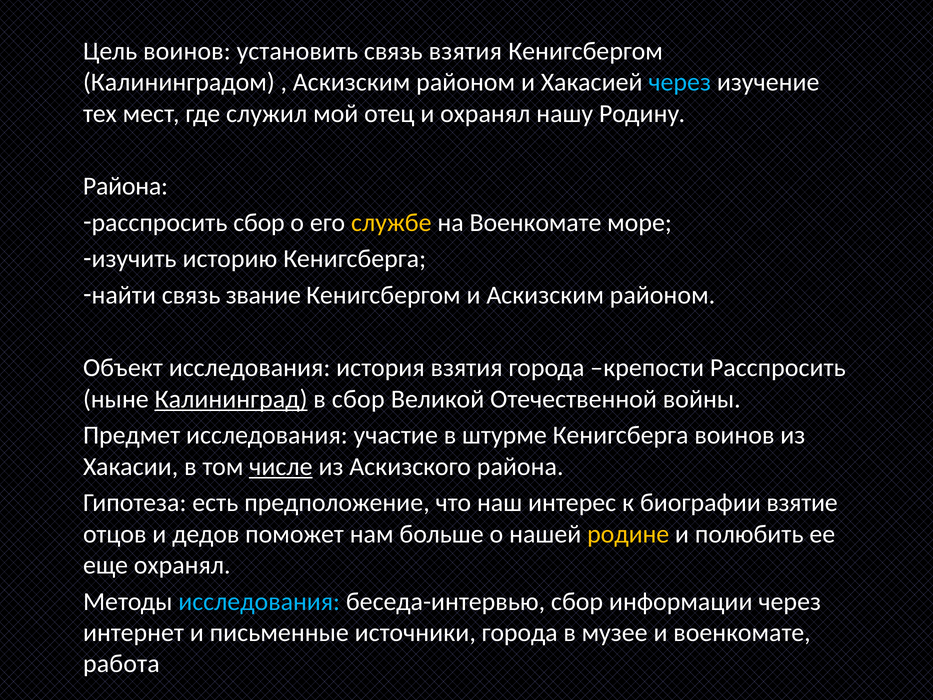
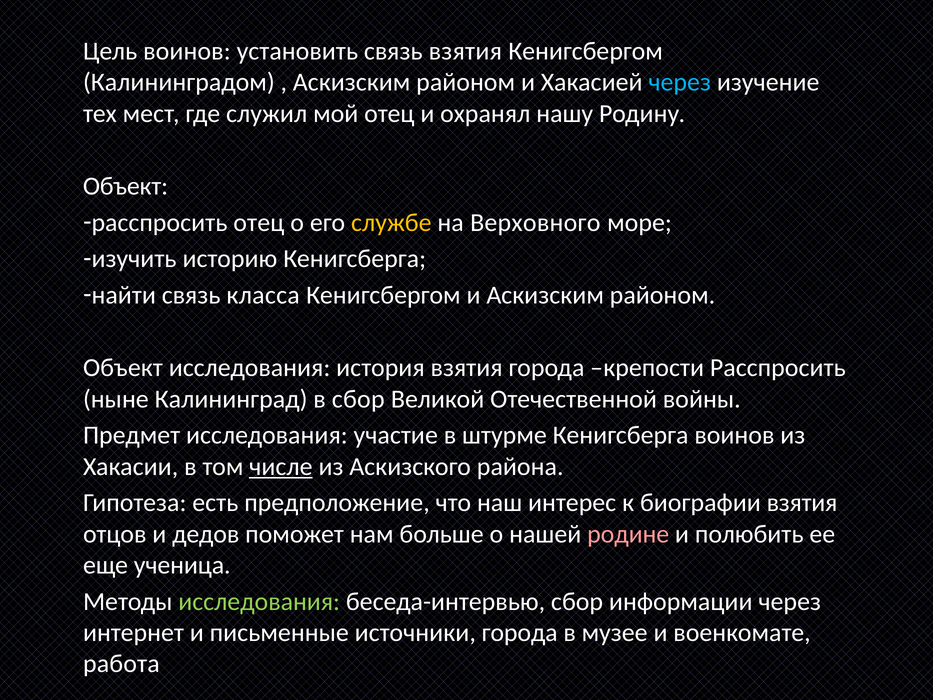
Района at (125, 186): Района -> Объект
расспросить сбор: сбор -> отец
на Военкомате: Военкомате -> Верховного
звание: звание -> класса
Калининград underline: present -> none
биографии взятие: взятие -> взятия
родине colour: yellow -> pink
еще охранял: охранял -> ученица
исследования at (259, 601) colour: light blue -> light green
